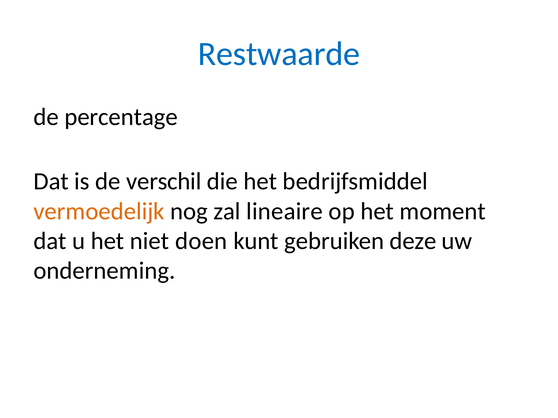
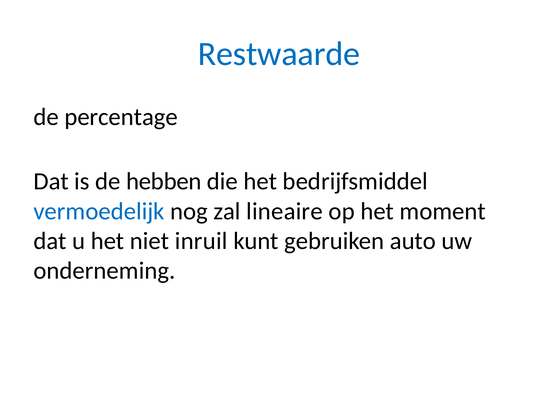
verschil: verschil -> hebben
vermoedelijk colour: orange -> blue
doen: doen -> inruil
deze: deze -> auto
